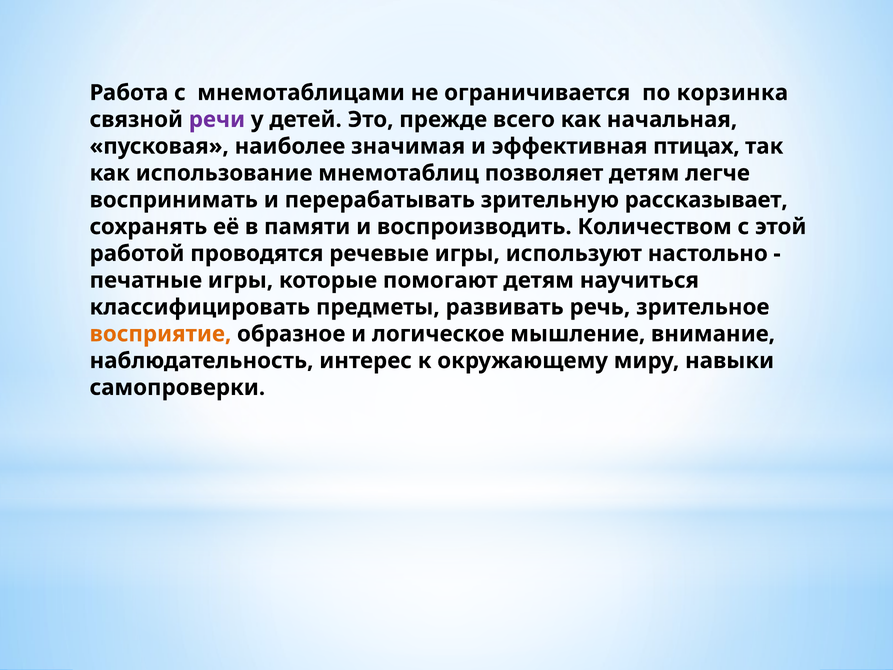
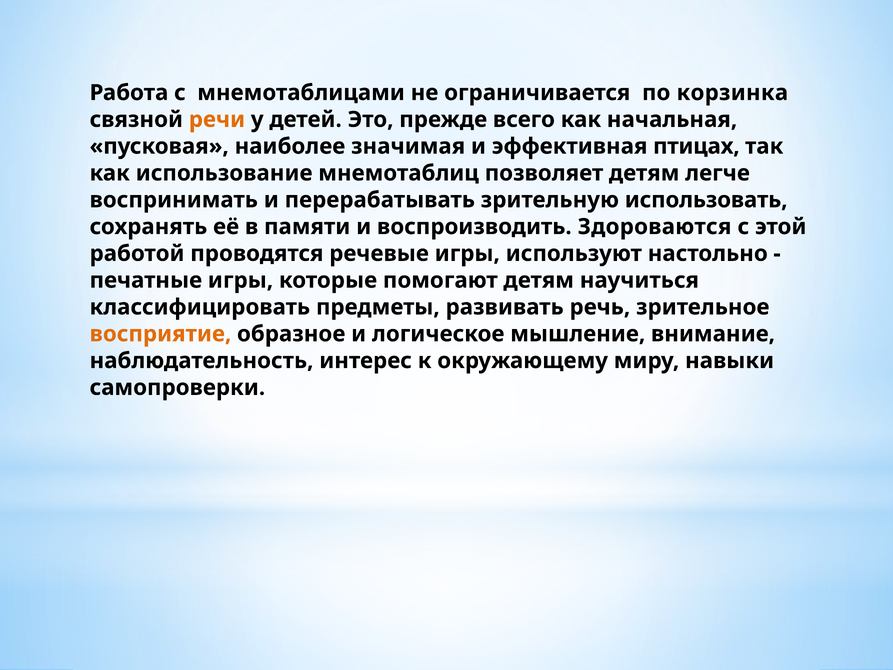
речи colour: purple -> orange
рассказывает: рассказывает -> использовать
Количеством: Количеством -> Здороваются
